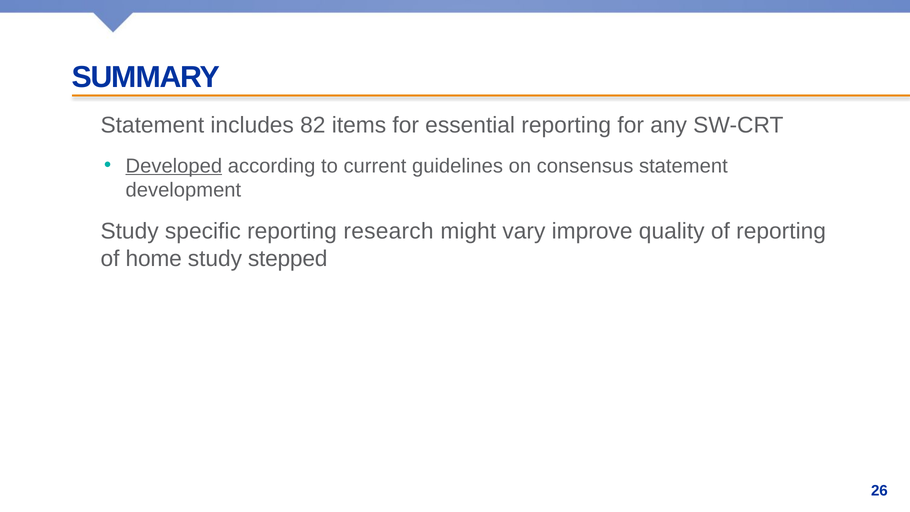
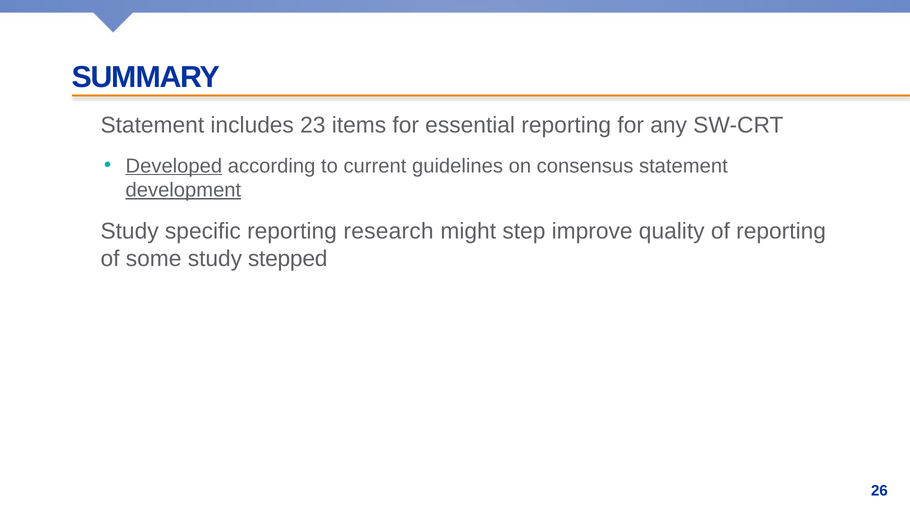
82: 82 -> 23
development underline: none -> present
vary: vary -> step
home: home -> some
